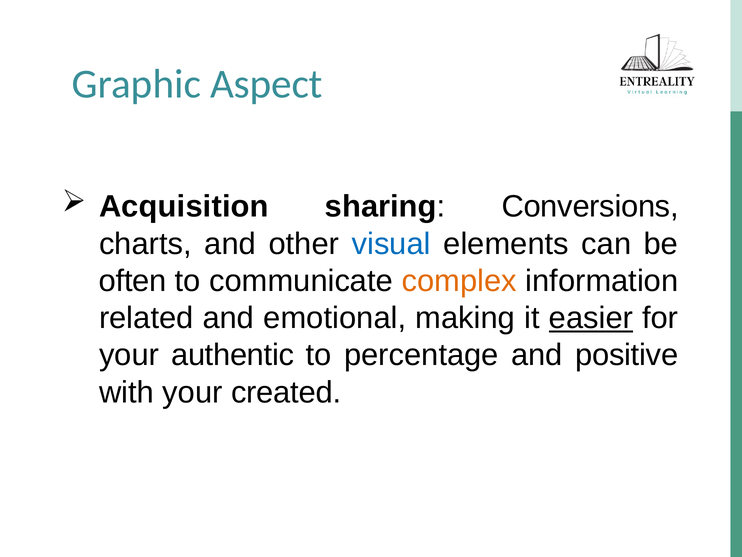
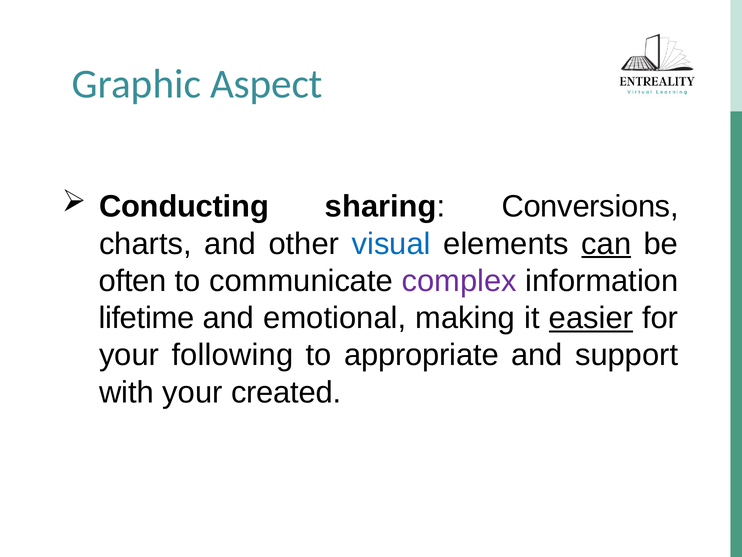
Acquisition: Acquisition -> Conducting
can underline: none -> present
complex colour: orange -> purple
related: related -> lifetime
authentic: authentic -> following
percentage: percentage -> appropriate
positive: positive -> support
